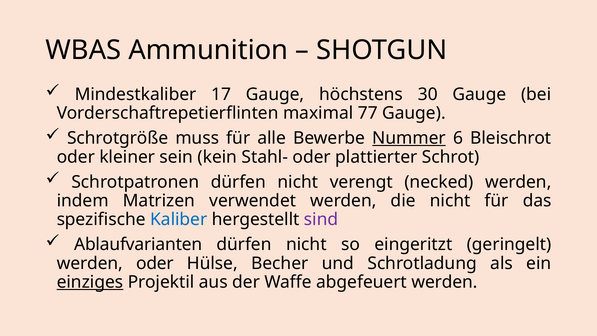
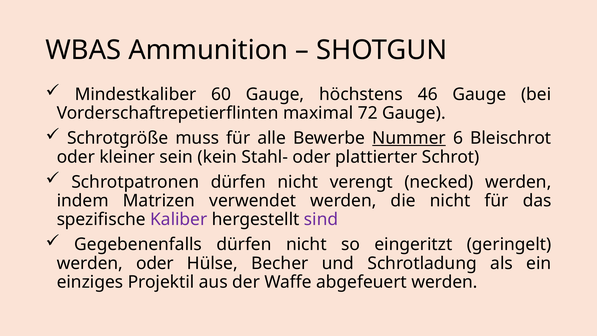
17: 17 -> 60
30: 30 -> 46
77: 77 -> 72
Kaliber colour: blue -> purple
Ablaufvarianten: Ablaufvarianten -> Gegebenenfalls
einziges underline: present -> none
